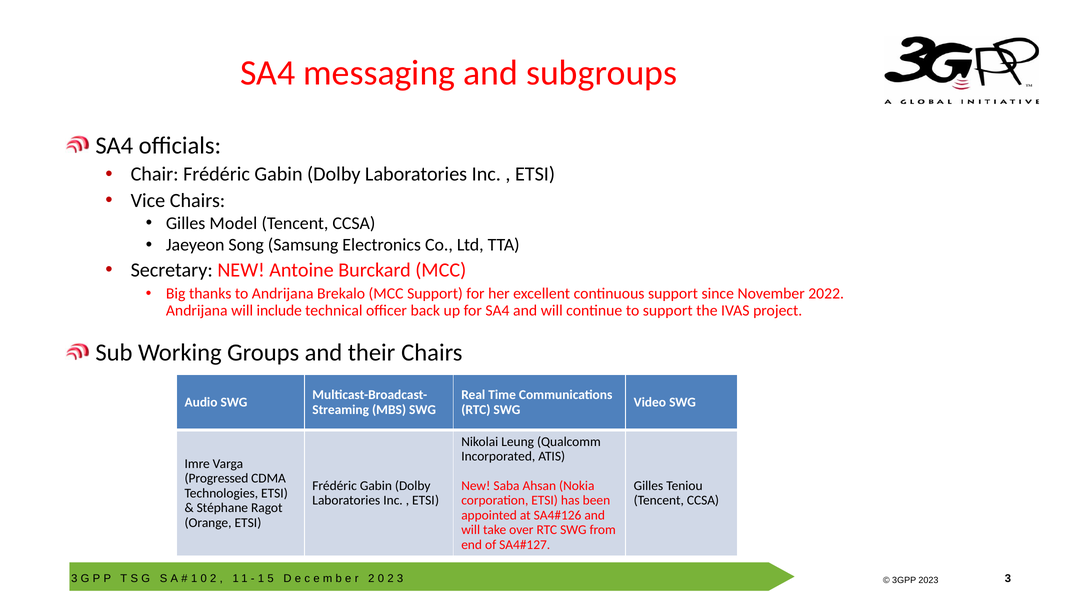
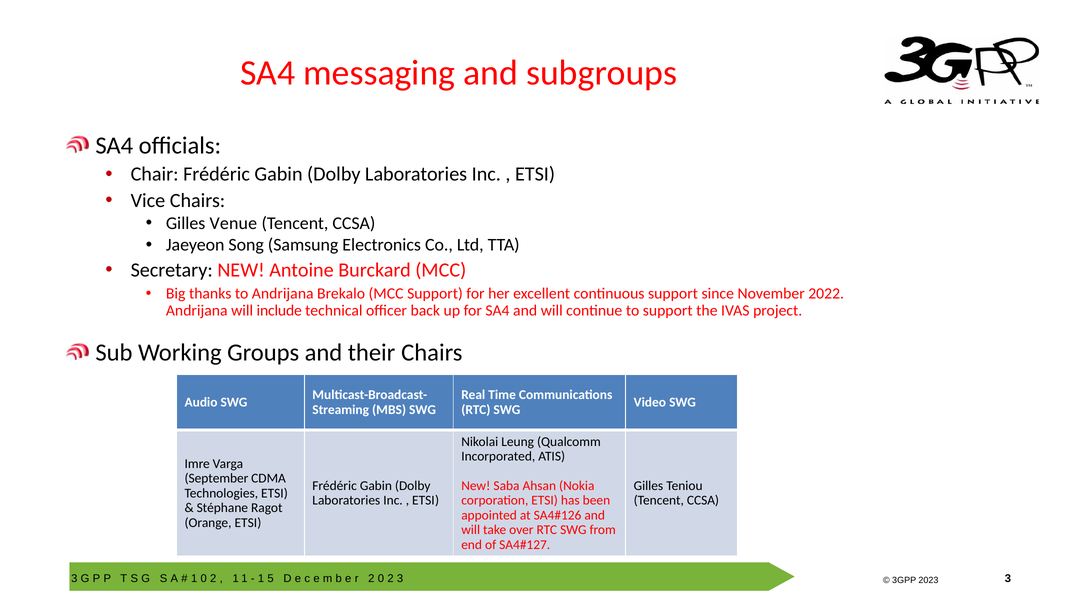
Model: Model -> Venue
Progressed: Progressed -> September
